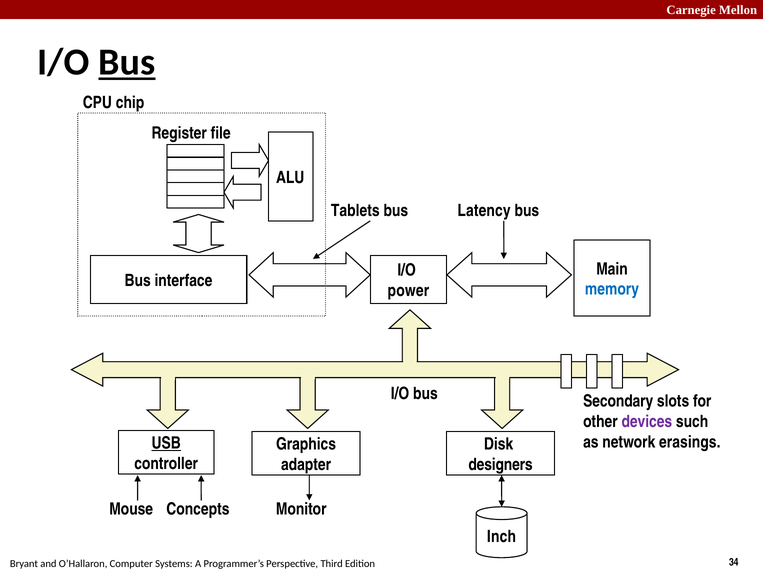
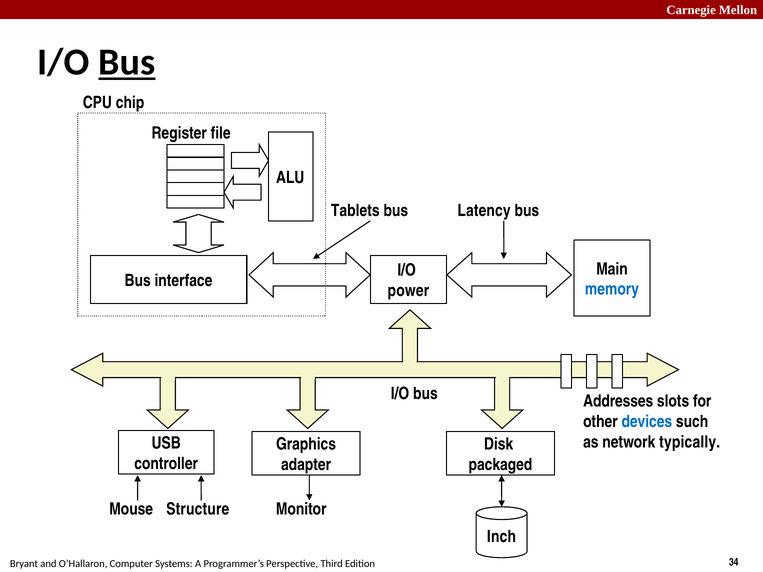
Secondary: Secondary -> Addresses
devices colour: purple -> blue
erasings: erasings -> typically
USB underline: present -> none
designers: designers -> packaged
Concepts: Concepts -> Structure
